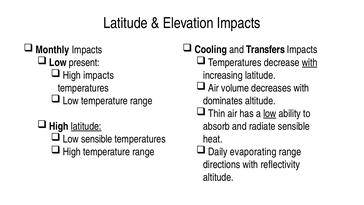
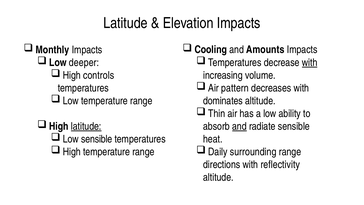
Transfers: Transfers -> Amounts
present: present -> deeper
High impacts: impacts -> controls
increasing latitude: latitude -> volume
volume: volume -> pattern
low at (270, 113) underline: present -> none
and at (239, 126) underline: none -> present
evaporating: evaporating -> surrounding
